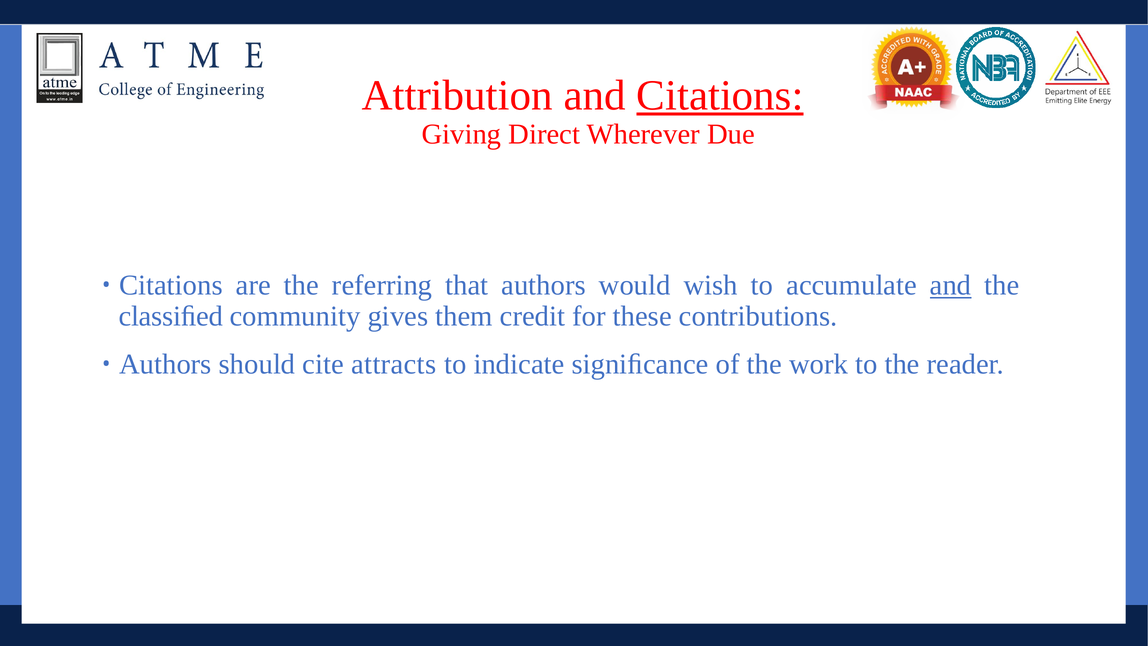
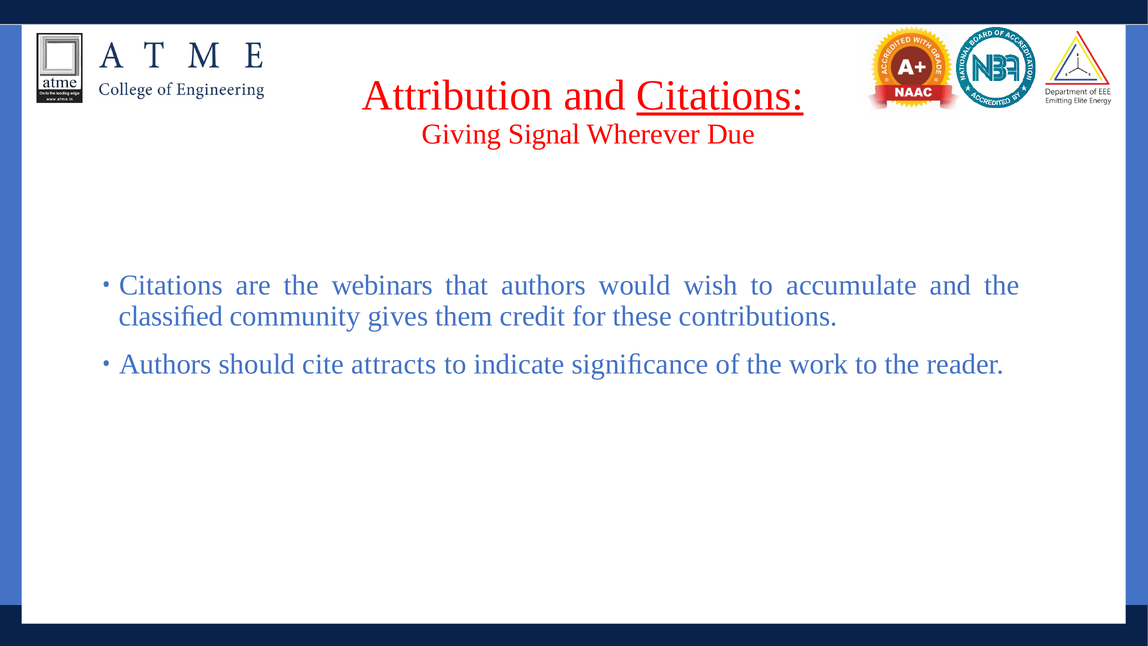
Direct: Direct -> Signal
referring: referring -> webinars
and at (951, 285) underline: present -> none
